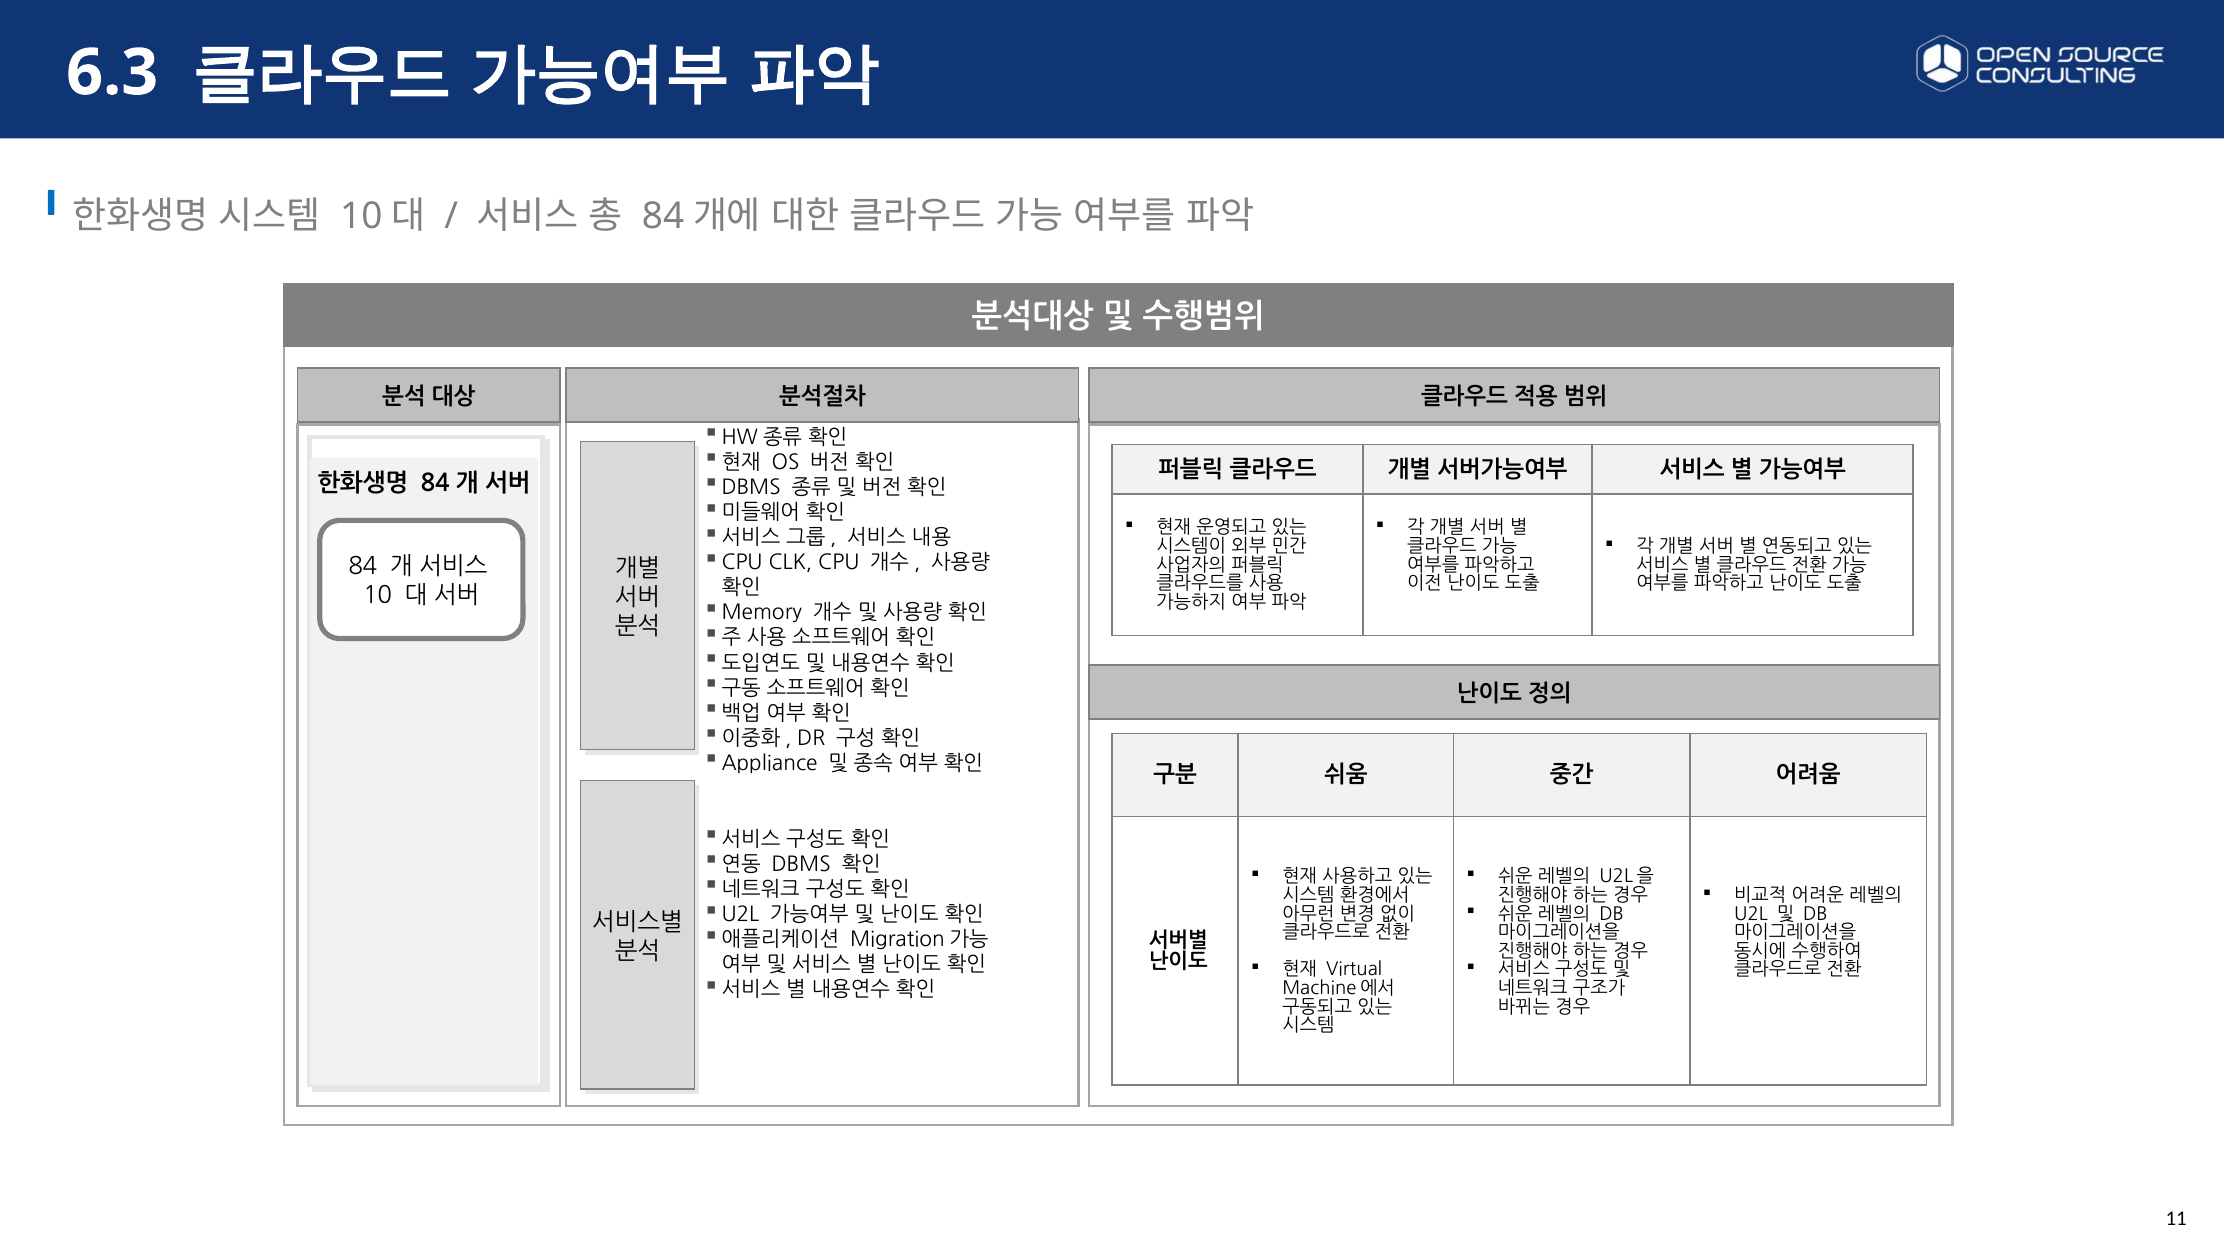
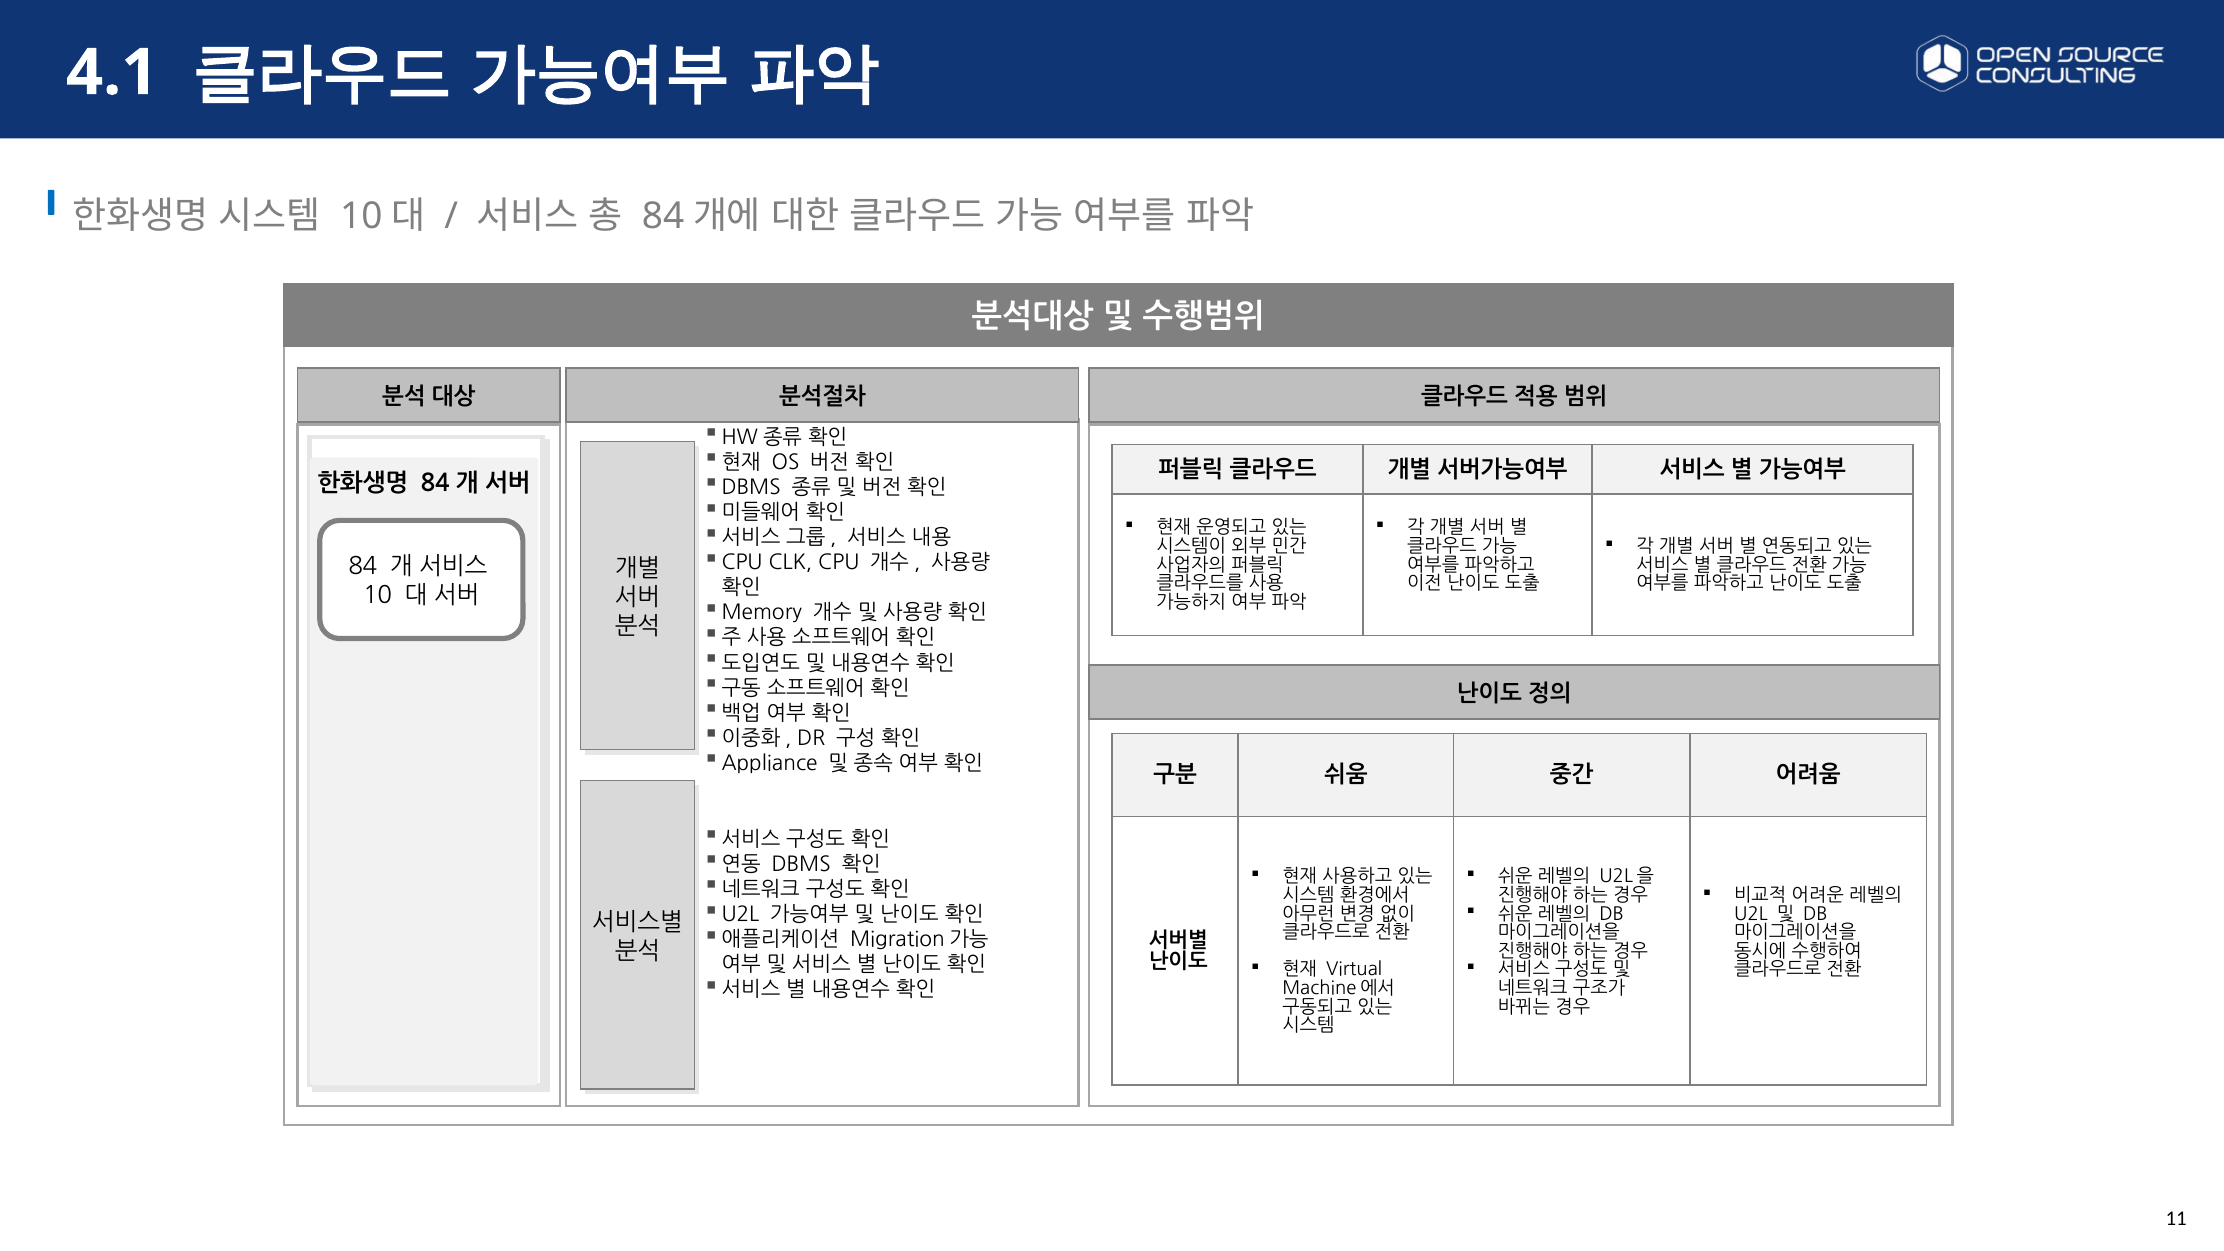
6.3: 6.3 -> 4.1
